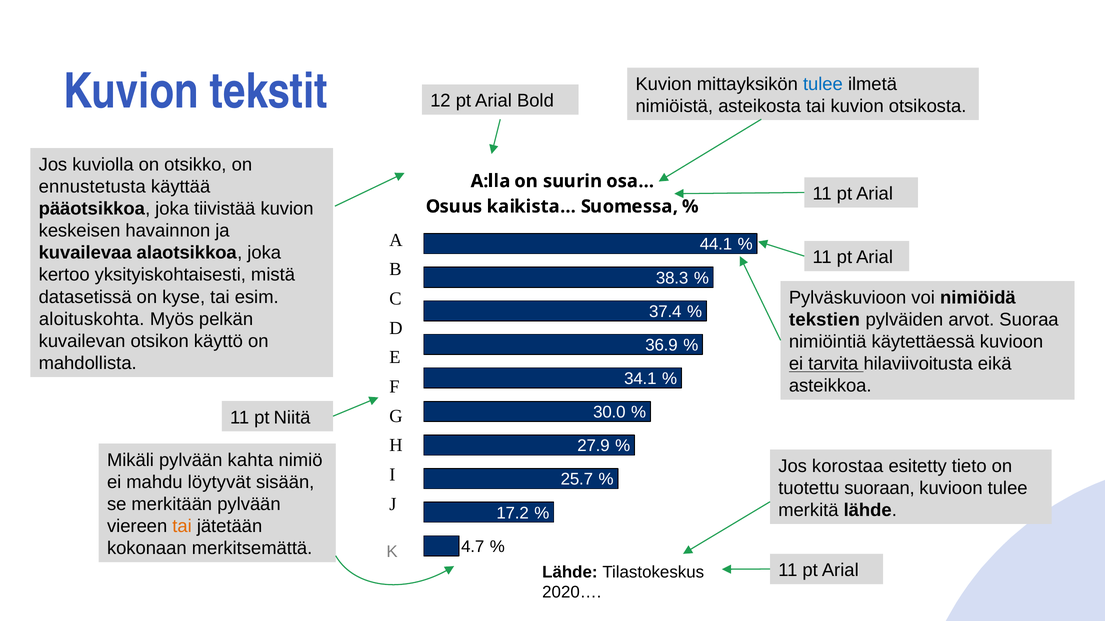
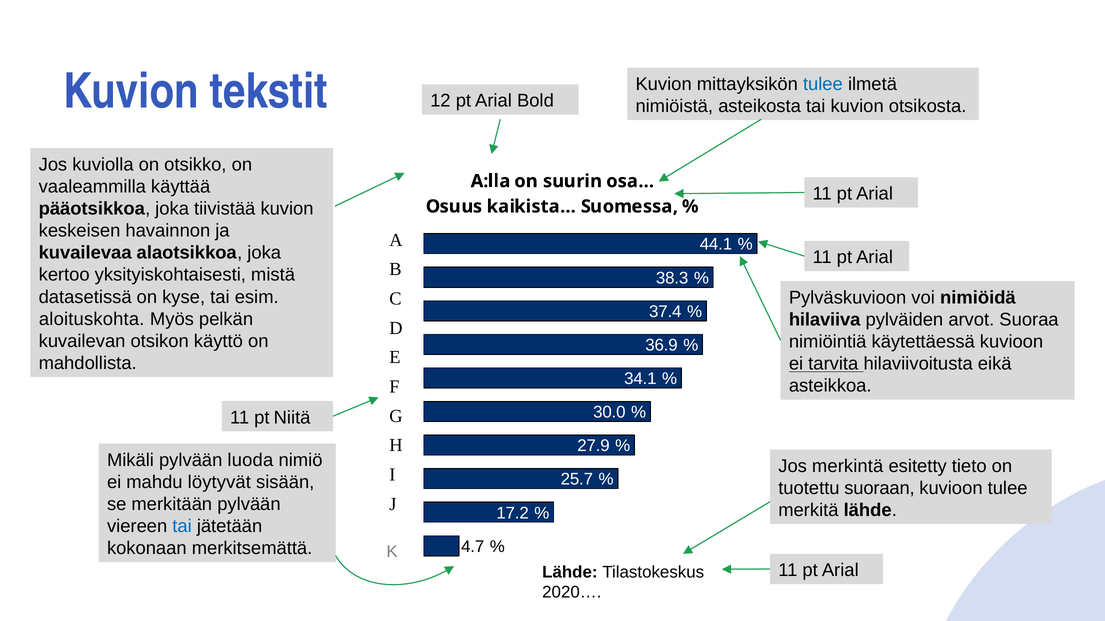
ennustetusta: ennustetusta -> vaaleammilla
tekstien: tekstien -> hilaviiva
kahta: kahta -> luoda
korostaa: korostaa -> merkintä
tai at (182, 527) colour: orange -> blue
